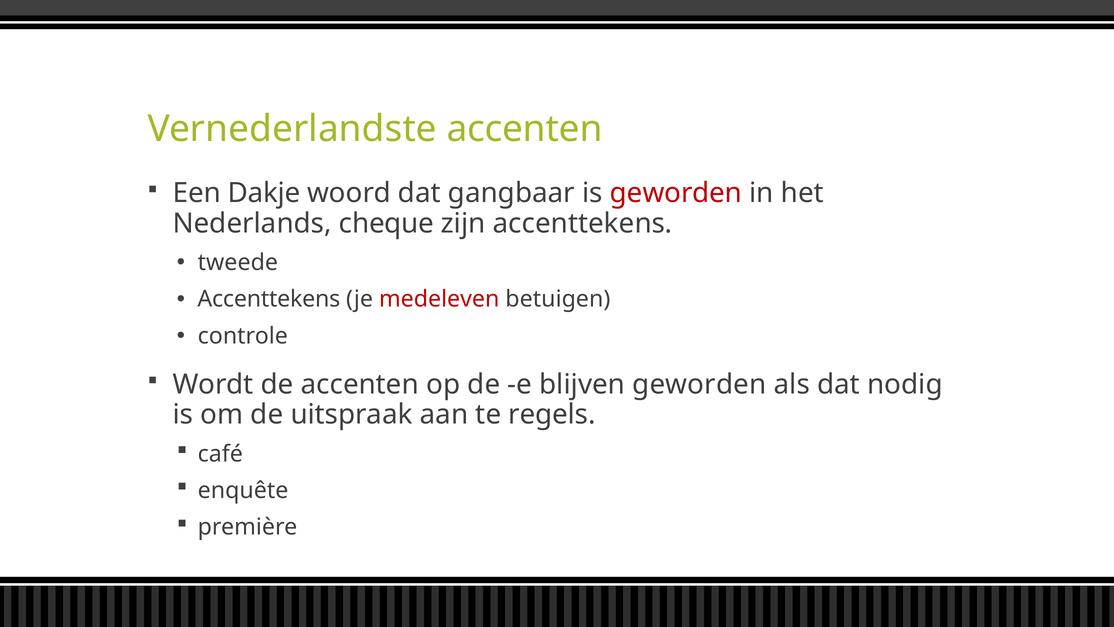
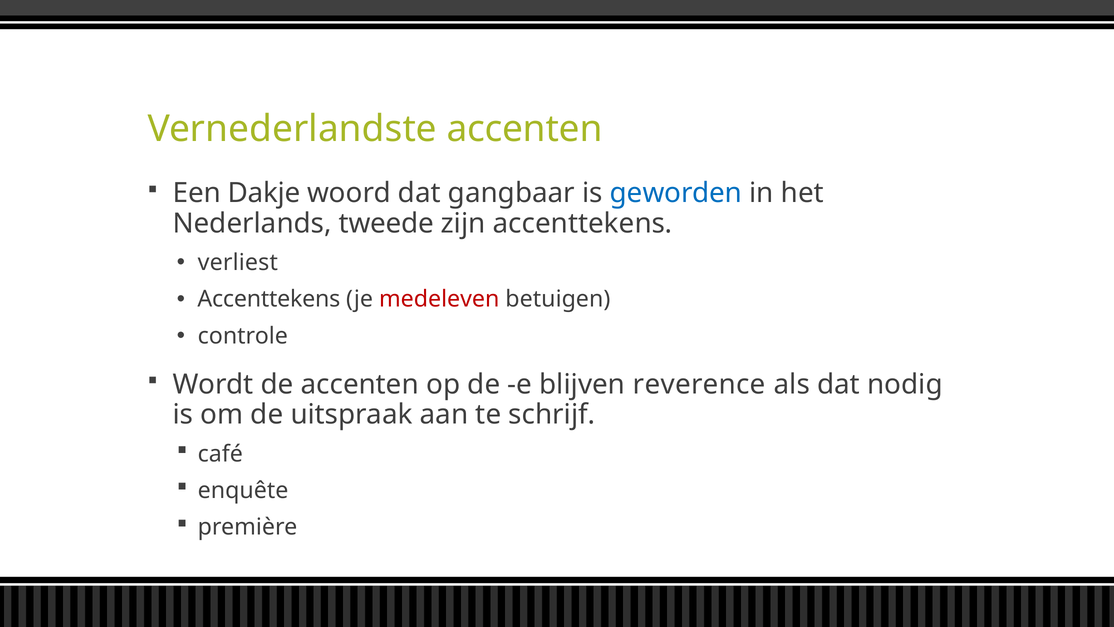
geworden at (676, 193) colour: red -> blue
cheque: cheque -> tweede
tweede: tweede -> verliest
blijven geworden: geworden -> reverence
regels: regels -> schrijf
